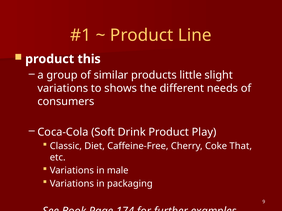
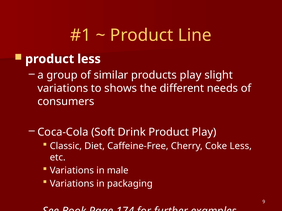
product this: this -> less
products little: little -> play
Coke That: That -> Less
